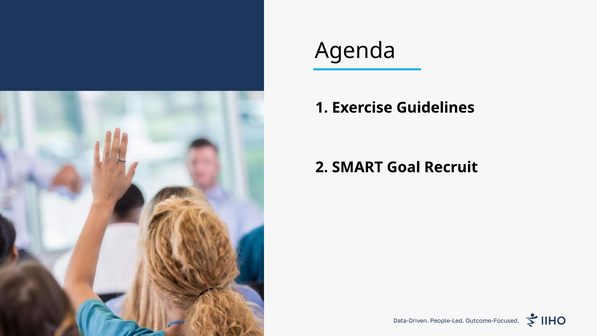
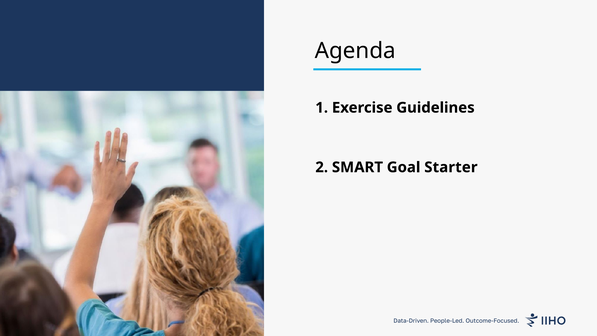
Recruit: Recruit -> Starter
